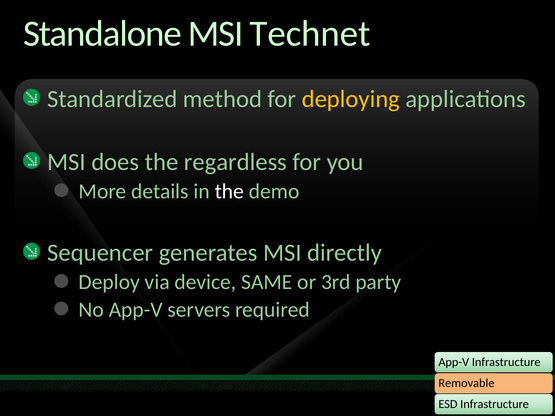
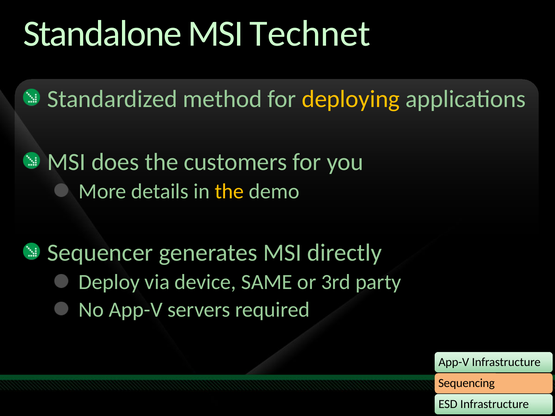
regardless: regardless -> customers
the at (229, 191) colour: white -> yellow
Removable: Removable -> Sequencing
